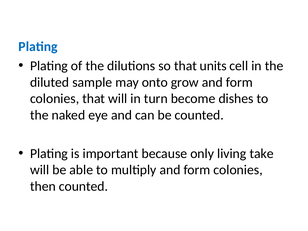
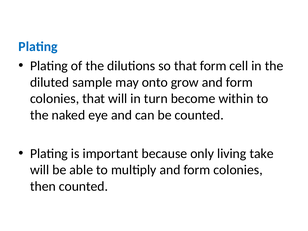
that units: units -> form
dishes: dishes -> within
